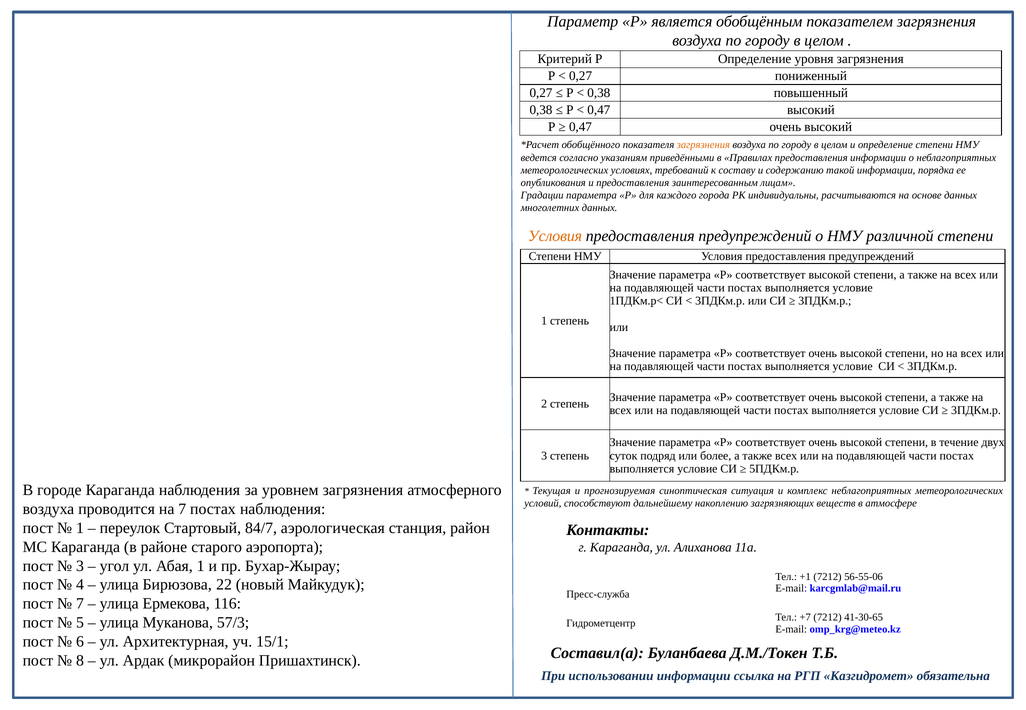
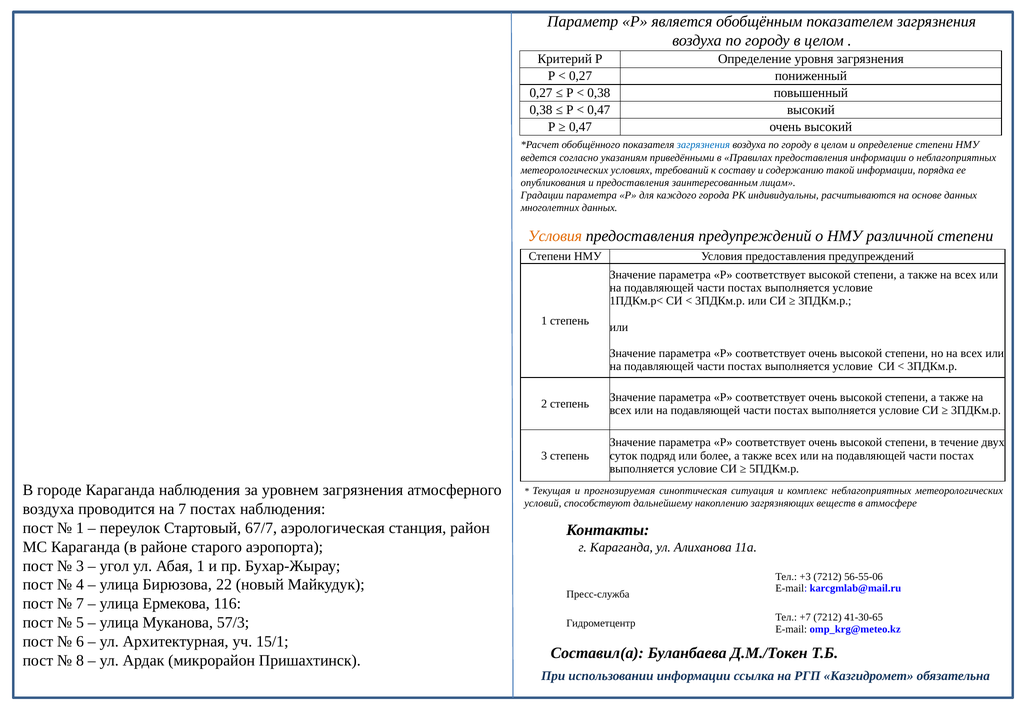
загрязнения at (703, 145) colour: orange -> blue
84/7: 84/7 -> 67/7
+1: +1 -> +3
